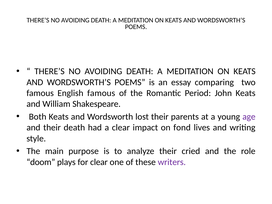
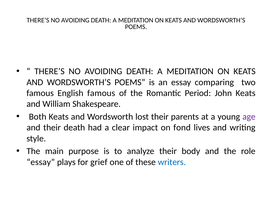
cried: cried -> body
doom at (41, 162): doom -> essay
for clear: clear -> grief
writers colour: purple -> blue
